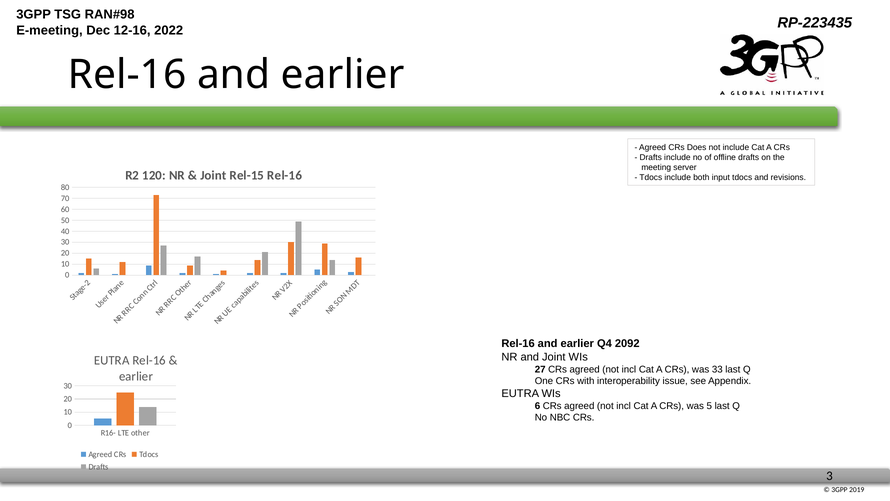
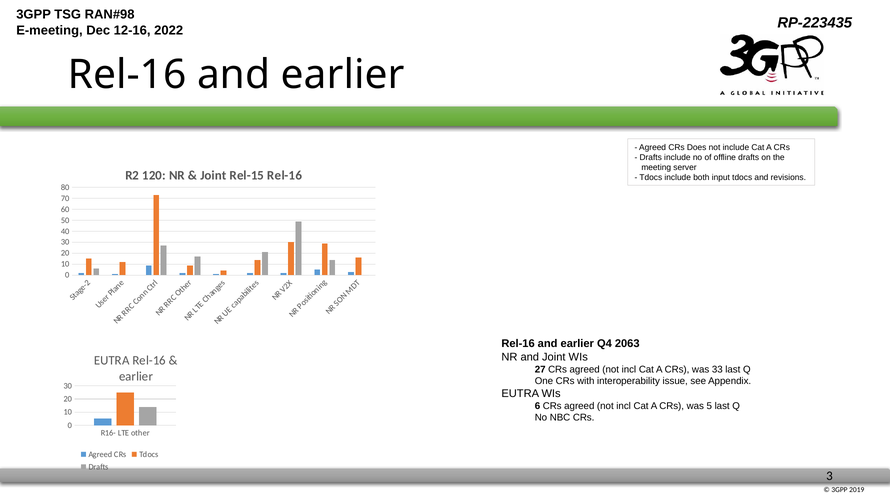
2092: 2092 -> 2063
